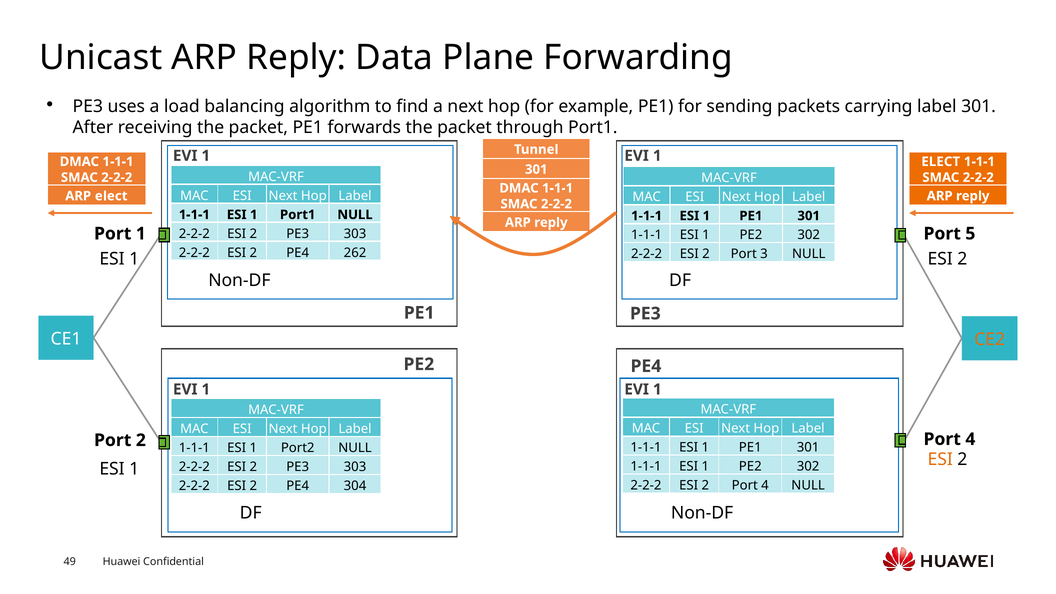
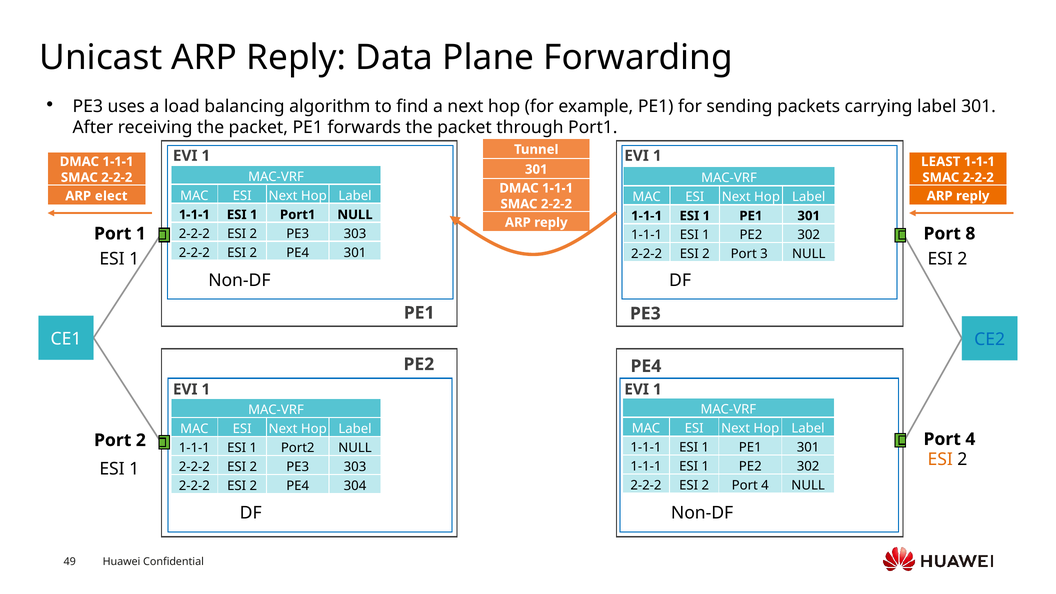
ELECT at (941, 162): ELECT -> LEAST
5: 5 -> 8
PE4 262: 262 -> 301
CE2 colour: orange -> blue
